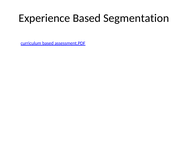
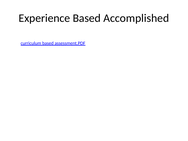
Segmentation: Segmentation -> Accomplished
